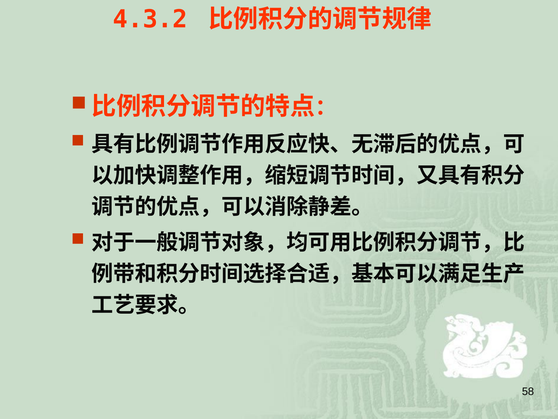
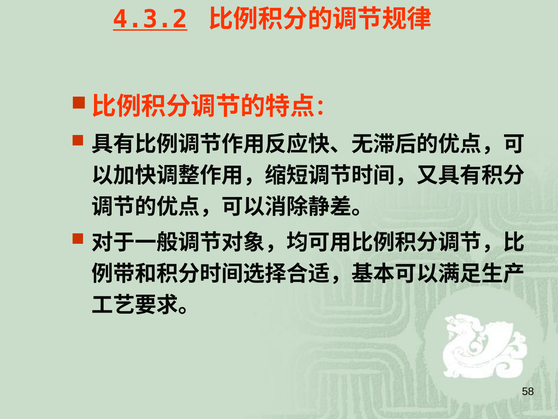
4.3.2 underline: none -> present
